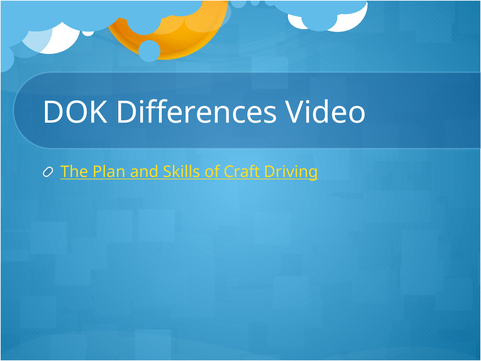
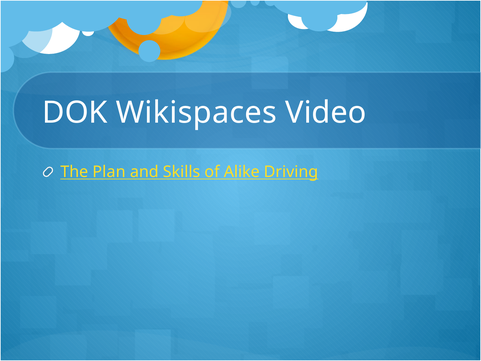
Differences: Differences -> Wikispaces
Craft: Craft -> Alike
